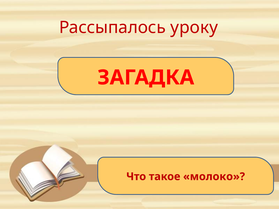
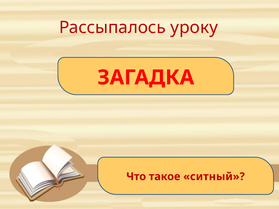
молоко: молоко -> ситный
